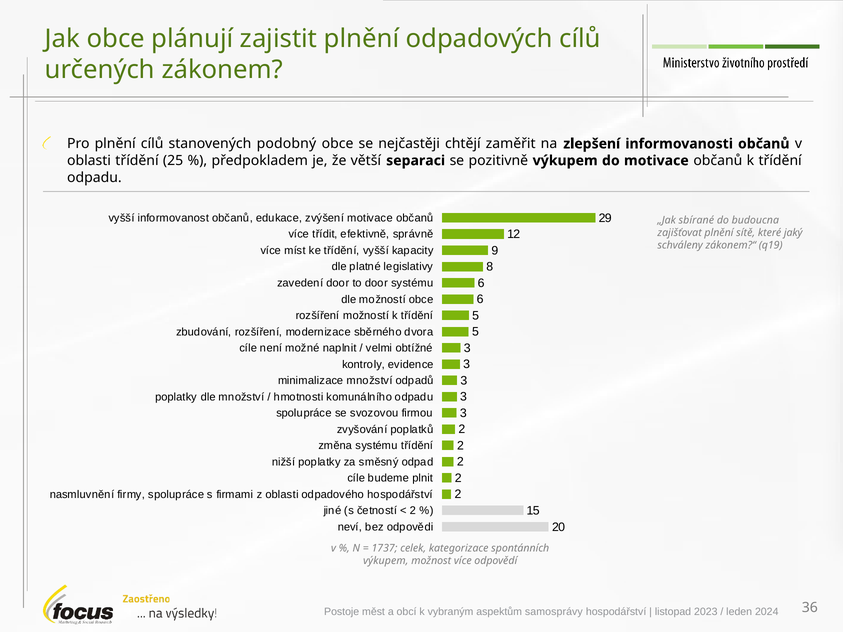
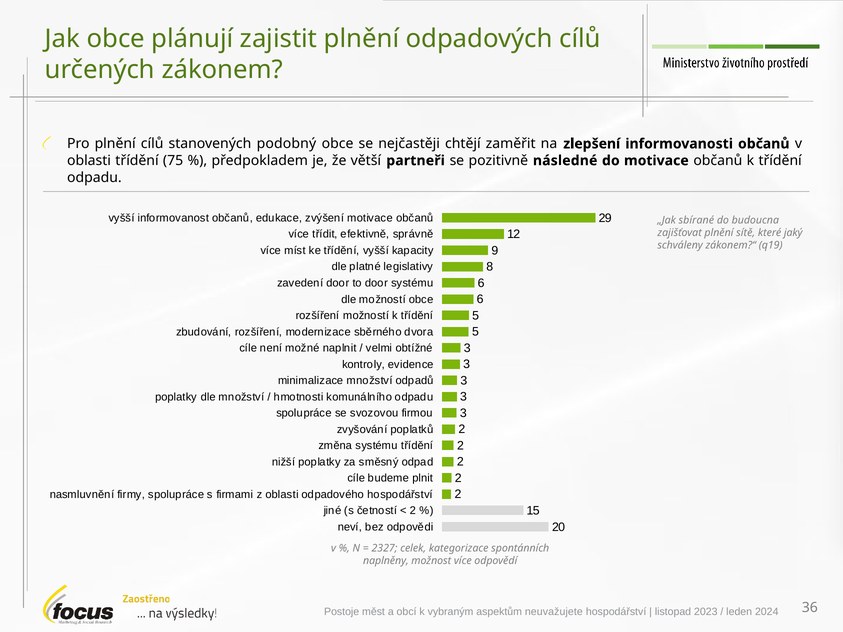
25: 25 -> 75
separaci: separaci -> partneři
pozitivně výkupem: výkupem -> následné
1737: 1737 -> 2327
výkupem at (386, 561): výkupem -> naplněny
samosprávy: samosprávy -> neuvažujete
